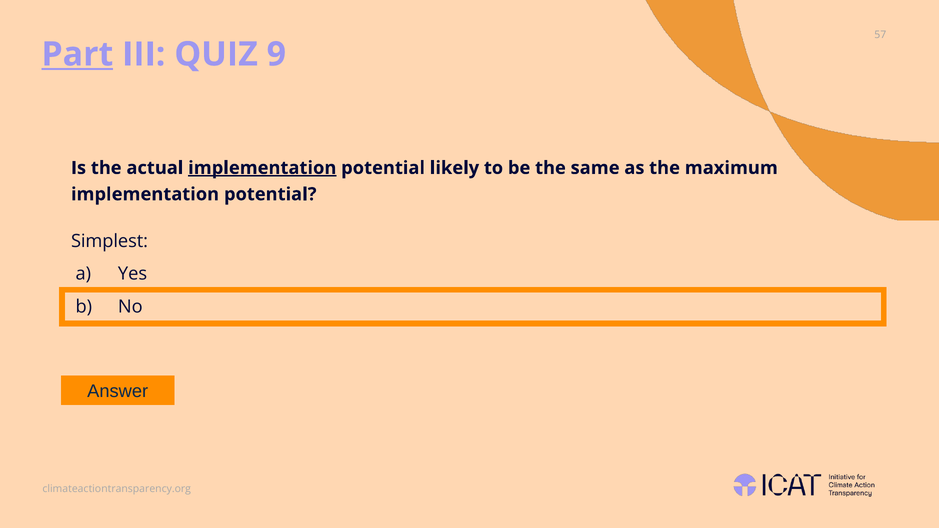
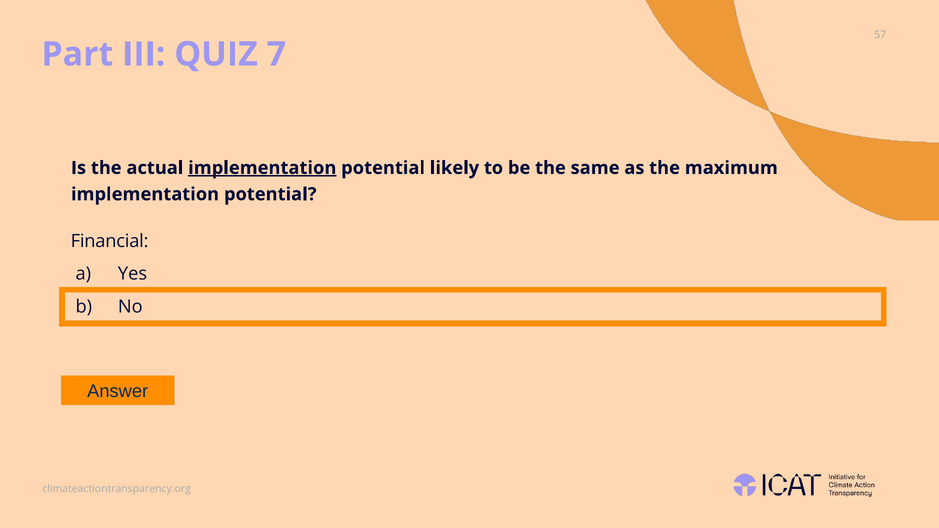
Part underline: present -> none
9: 9 -> 7
Simplest: Simplest -> Financial
